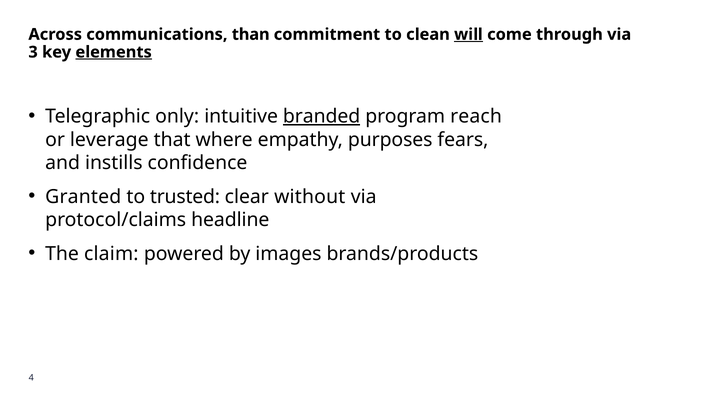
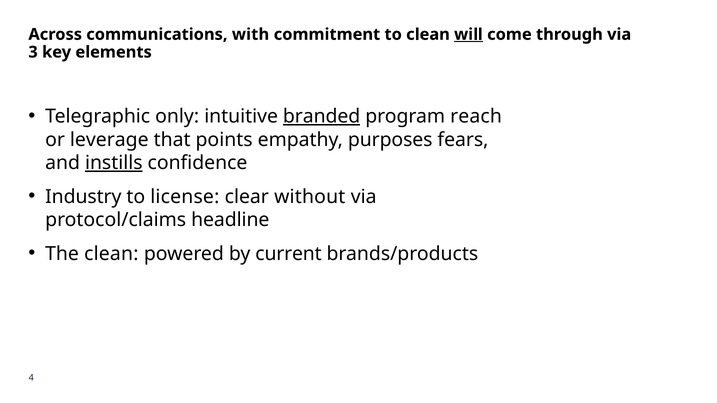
than: than -> with
elements underline: present -> none
where: where -> points
instills underline: none -> present
Granted: Granted -> Industry
trusted: trusted -> license
The claim: claim -> clean
images: images -> current
